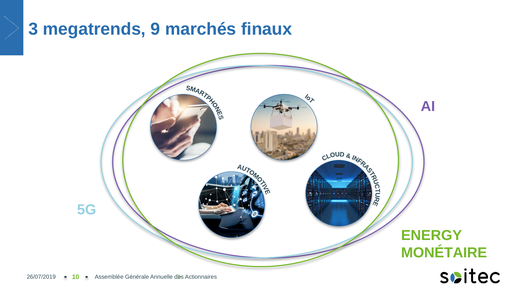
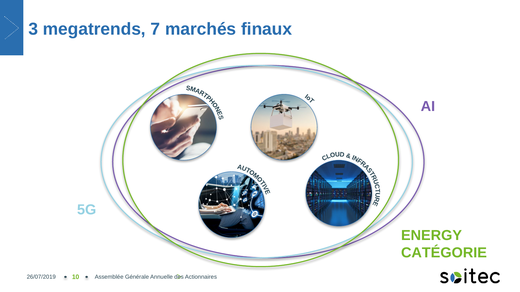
9: 9 -> 7
MONÉTAIRE: MONÉTAIRE -> CATÉGORIE
